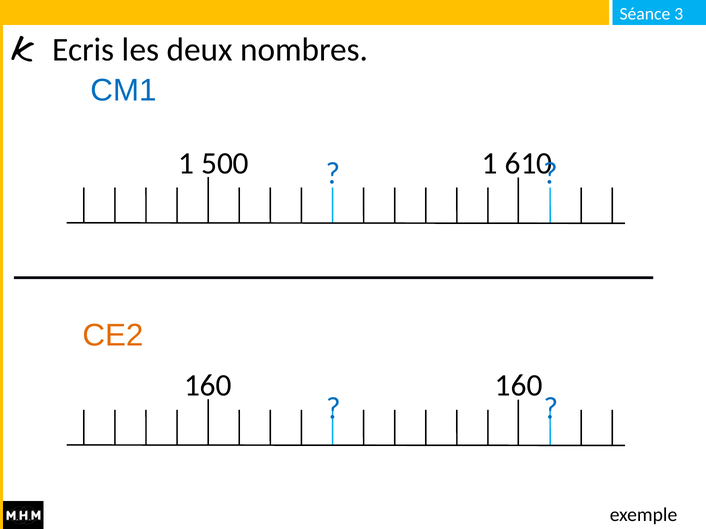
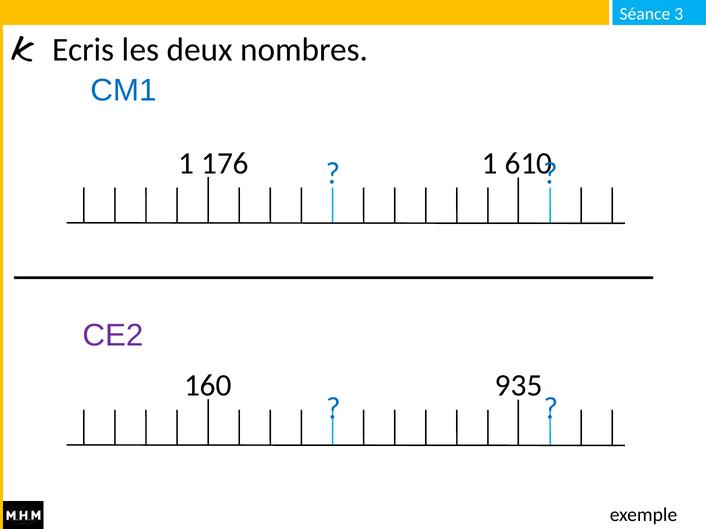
500: 500 -> 176
CE2 colour: orange -> purple
160 160: 160 -> 935
